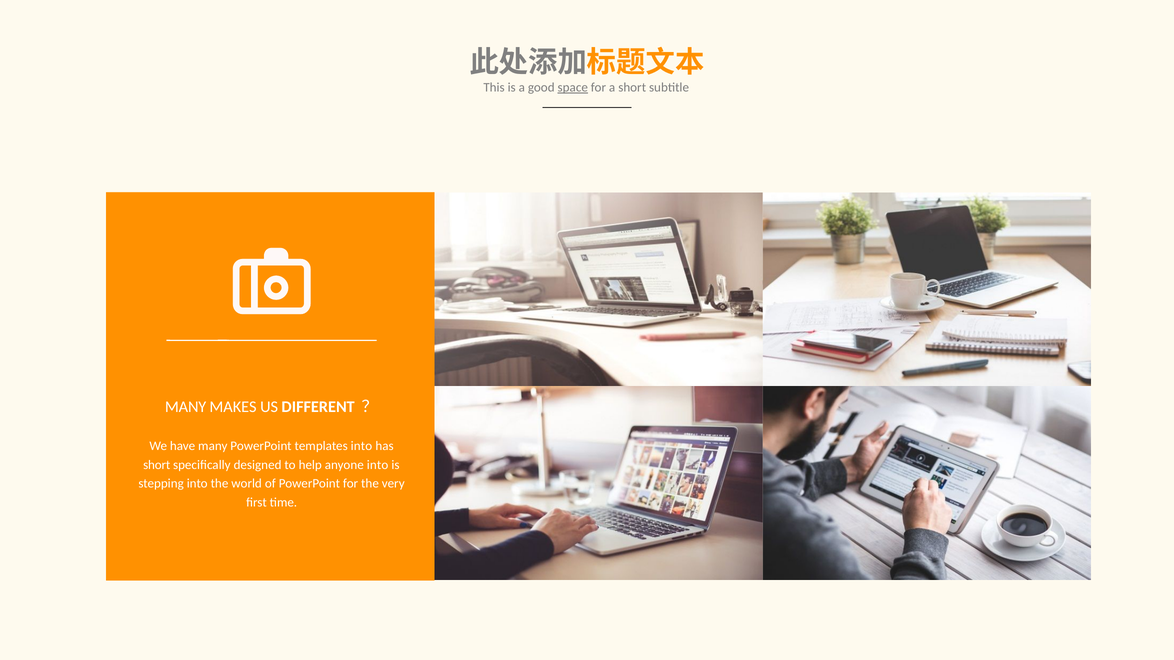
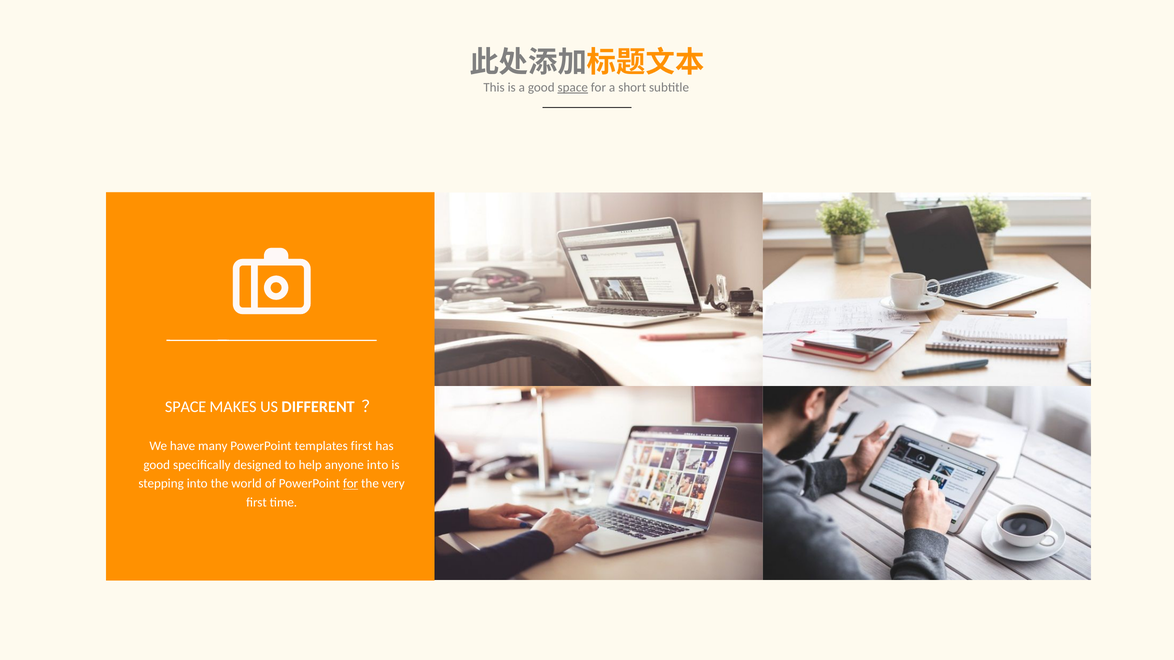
MANY at (186, 407): MANY -> SPACE
templates into: into -> first
short at (157, 465): short -> good
for at (351, 484) underline: none -> present
